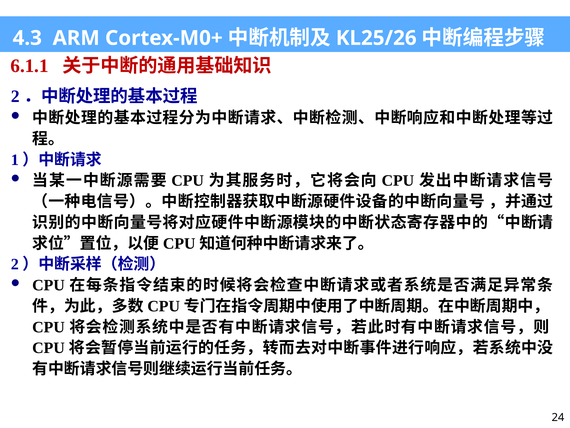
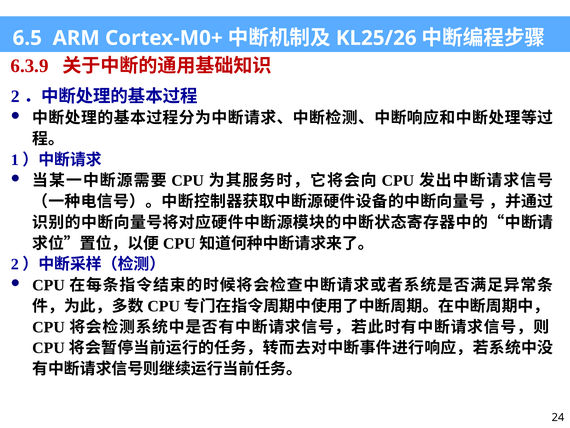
4.3: 4.3 -> 6.5
6.1.1: 6.1.1 -> 6.3.9
